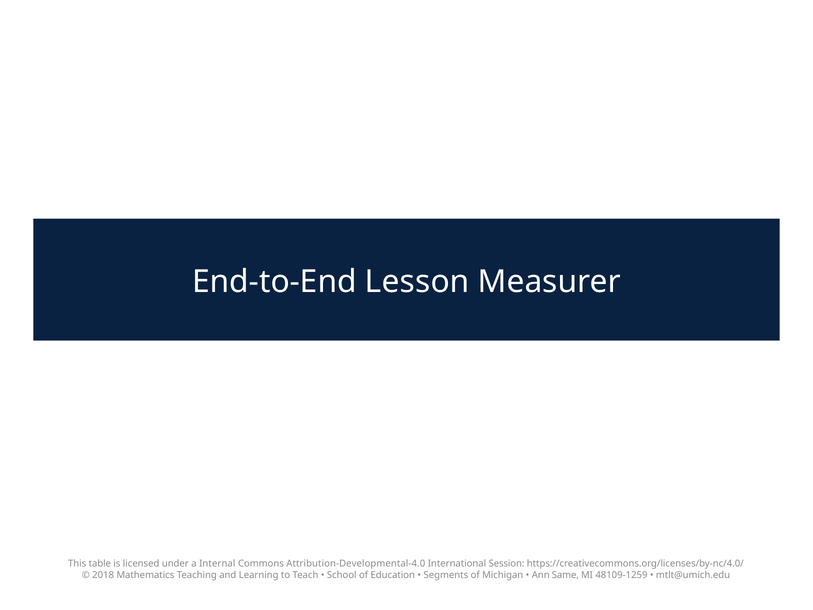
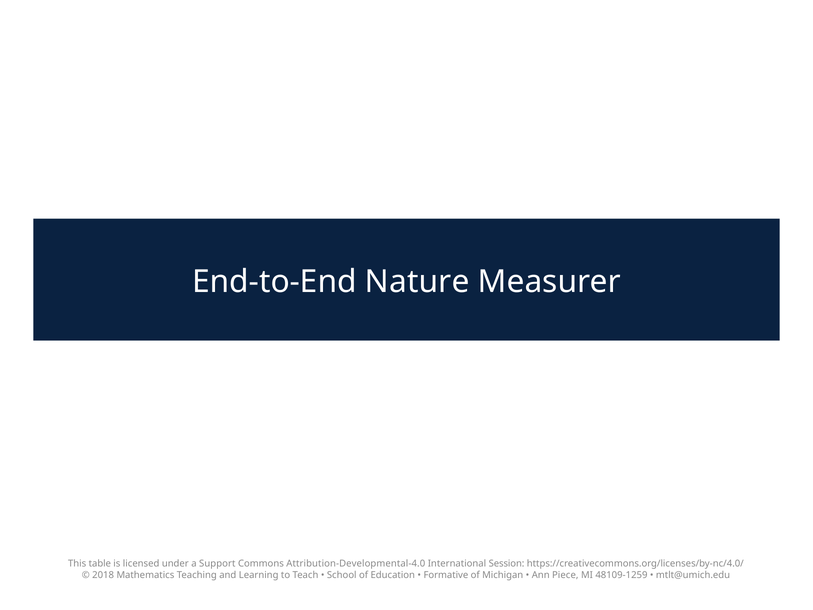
Lesson: Lesson -> Nature
Internal: Internal -> Support
Segments: Segments -> Formative
Same: Same -> Piece
